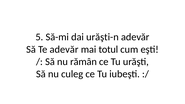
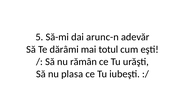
urăşti-n: urăşti-n -> arunc-n
Te adevăr: adevăr -> dărâmi
culeg: culeg -> plasa
